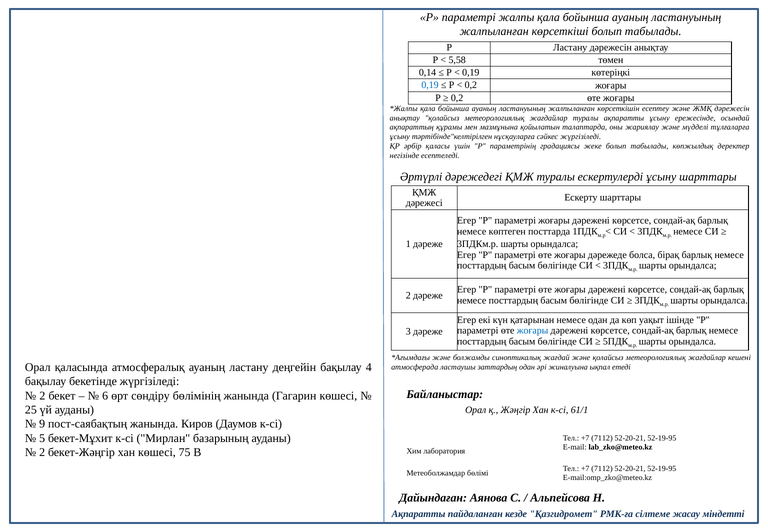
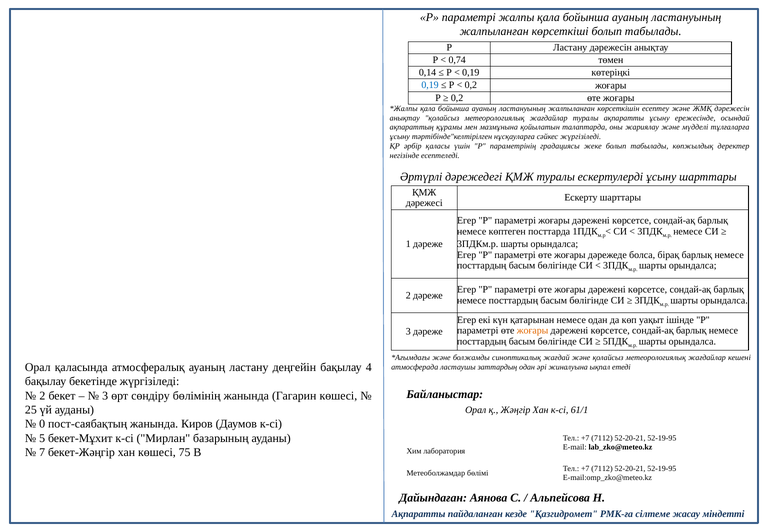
5,58: 5,58 -> 0,74
жоғары at (533, 330) colour: blue -> orange
6 at (105, 395): 6 -> 3
9: 9 -> 0
2 at (42, 452): 2 -> 7
